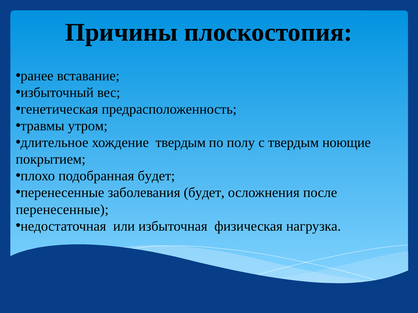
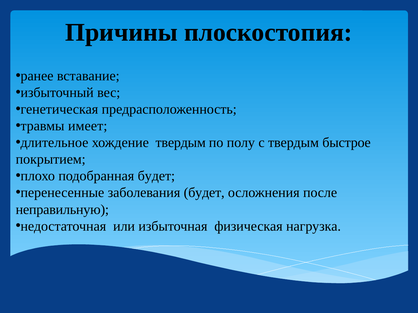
утром: утром -> имеет
ноющие: ноющие -> быстрое
перенесенные at (62, 210): перенесенные -> неправильную
